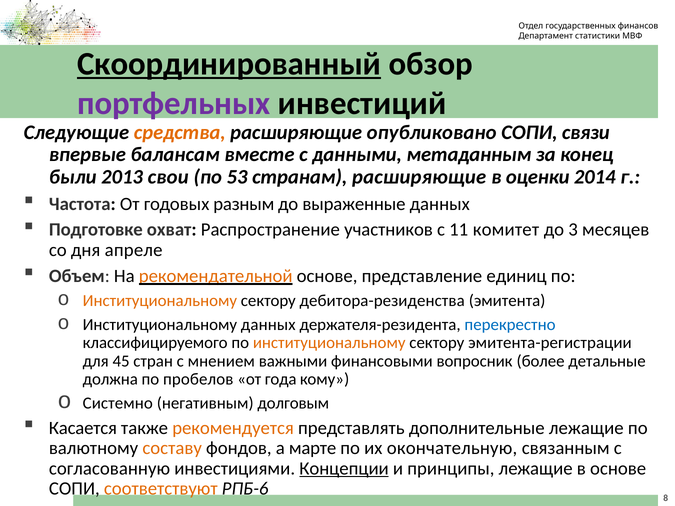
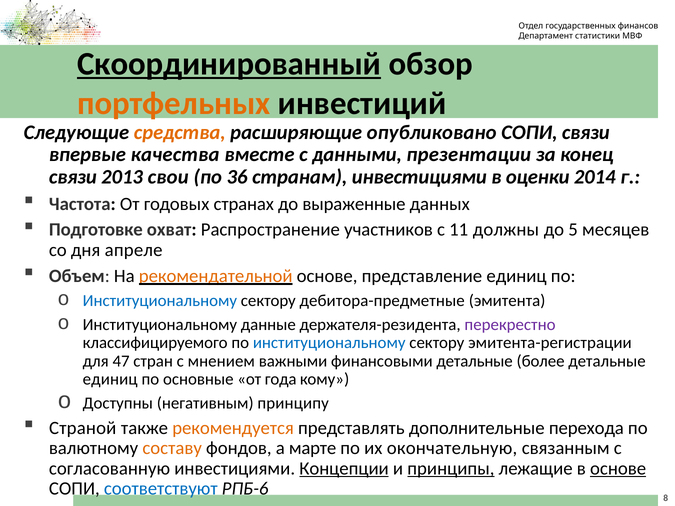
портфельных colour: purple -> orange
балансам: балансам -> качества
метаданным: метаданным -> презентации
были at (73, 177): были -> связи
53: 53 -> 36
странам расширяющие: расширяющие -> инвестициями
разным: разным -> странах
комитет: комитет -> должны
3: 3 -> 5
Институциональному at (160, 301) colour: orange -> blue
дебитора-резиденства: дебитора-резиденства -> дебитора-предметные
Институциональному данных: данных -> данные
перекрестно colour: blue -> purple
институциональному at (329, 343) colour: orange -> blue
45: 45 -> 47
финансовыми вопросник: вопросник -> детальные
должна at (110, 379): должна -> единиц
пробелов: пробелов -> основные
Системно: Системно -> Доступны
долговым: долговым -> принципу
Касается: Касается -> Страной
дополнительные лежащие: лежащие -> перехода
принципы underline: none -> present
основе at (618, 469) underline: none -> present
соответствуют colour: orange -> blue
